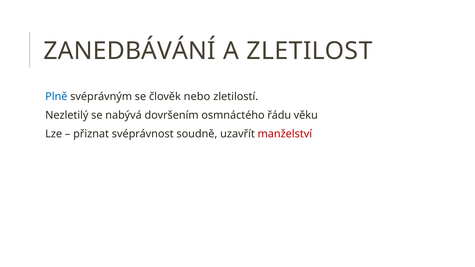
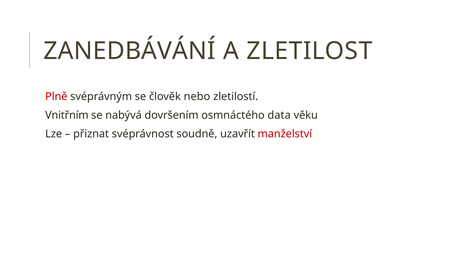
Plně colour: blue -> red
Nezletilý: Nezletilý -> Vnitřním
řádu: řádu -> data
